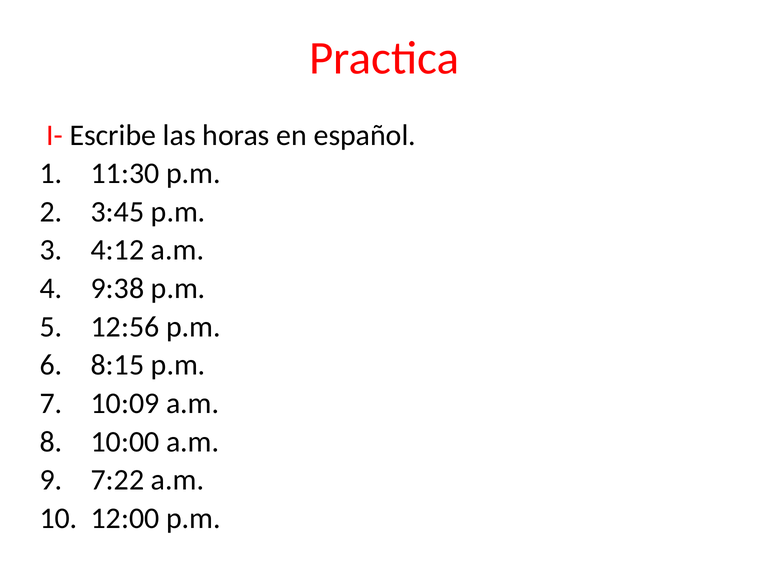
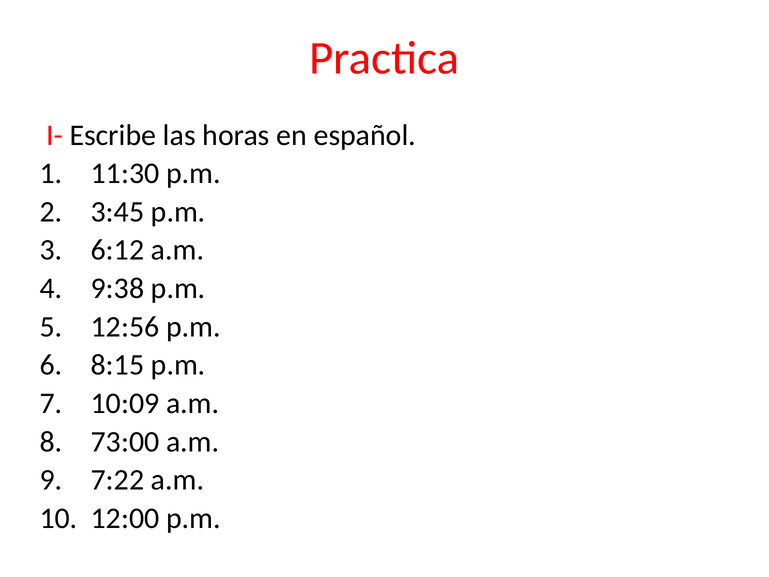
4:12: 4:12 -> 6:12
10:00: 10:00 -> 73:00
